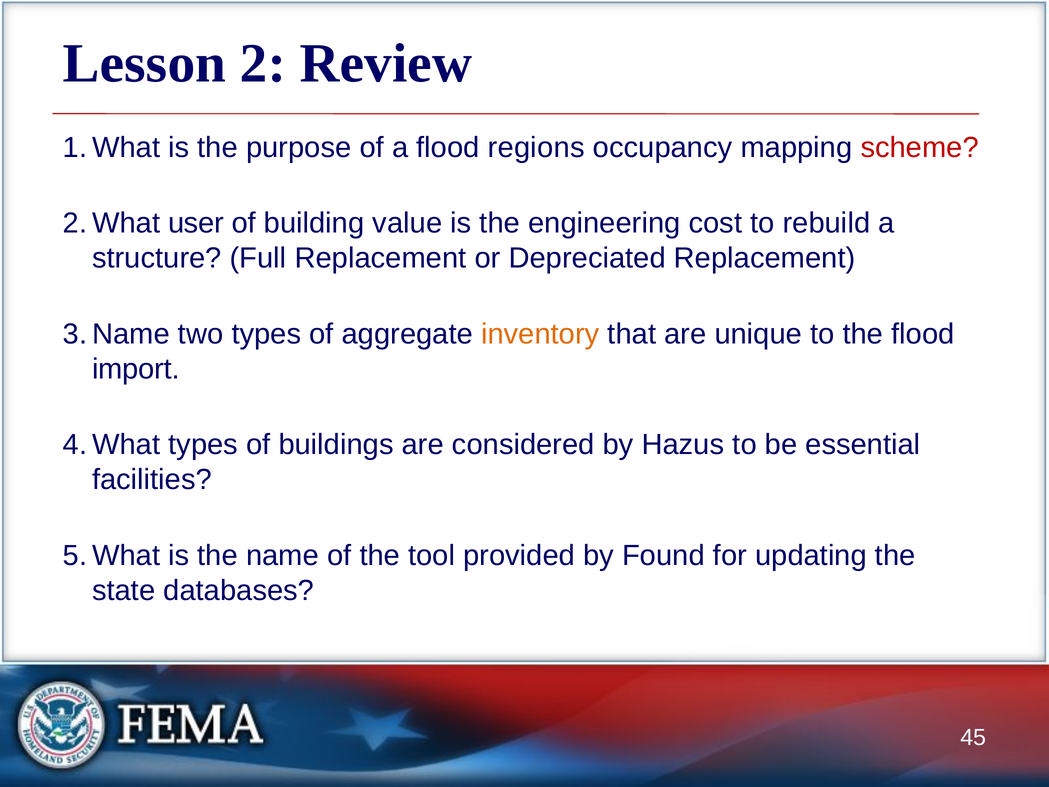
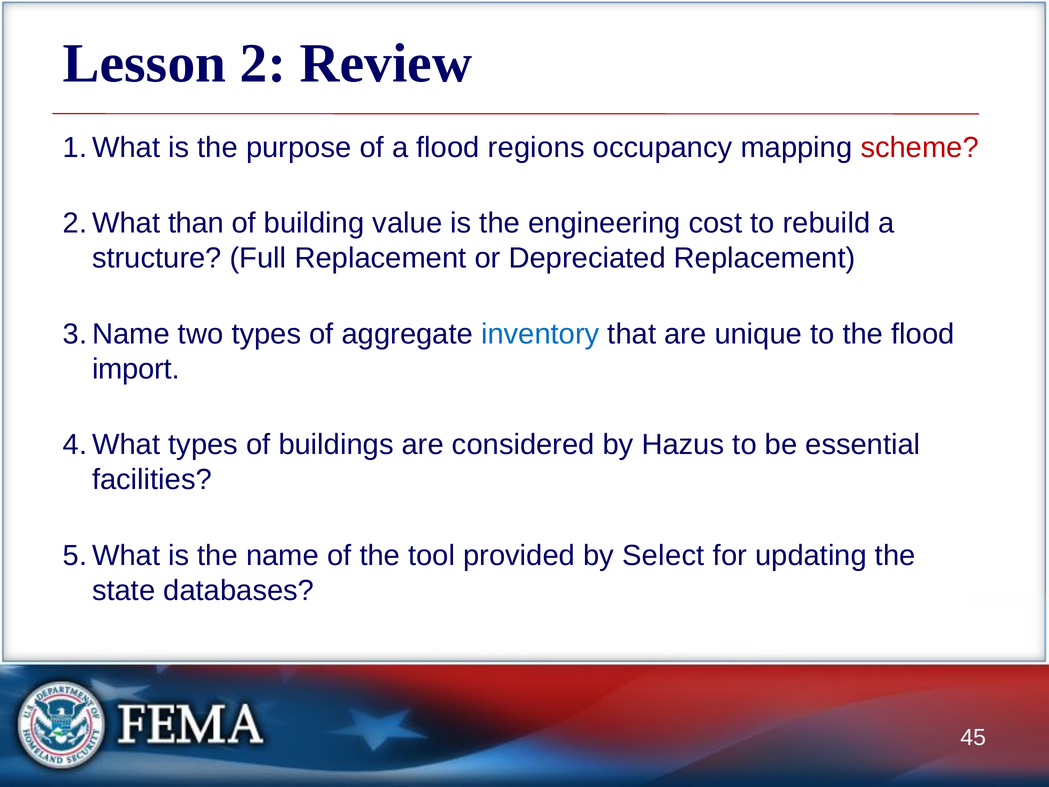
user: user -> than
inventory colour: orange -> blue
Found: Found -> Select
